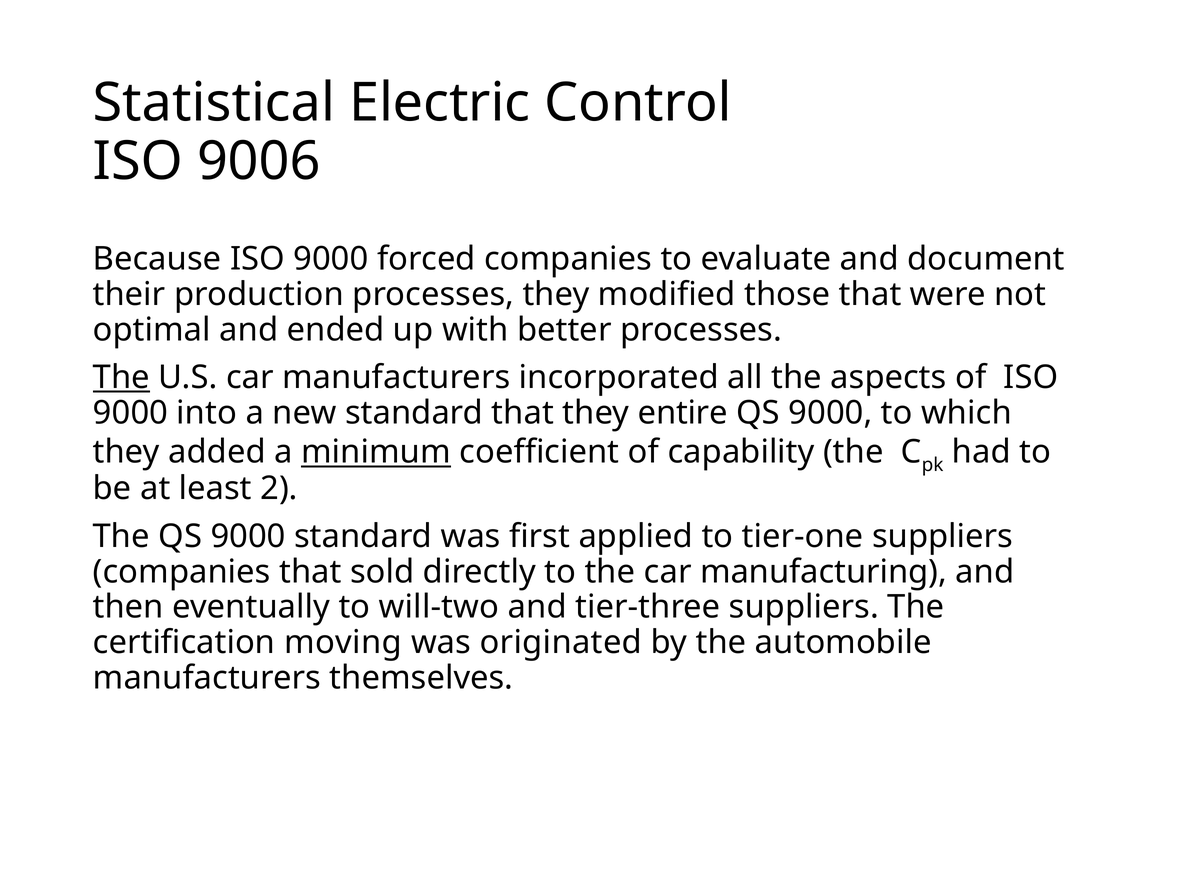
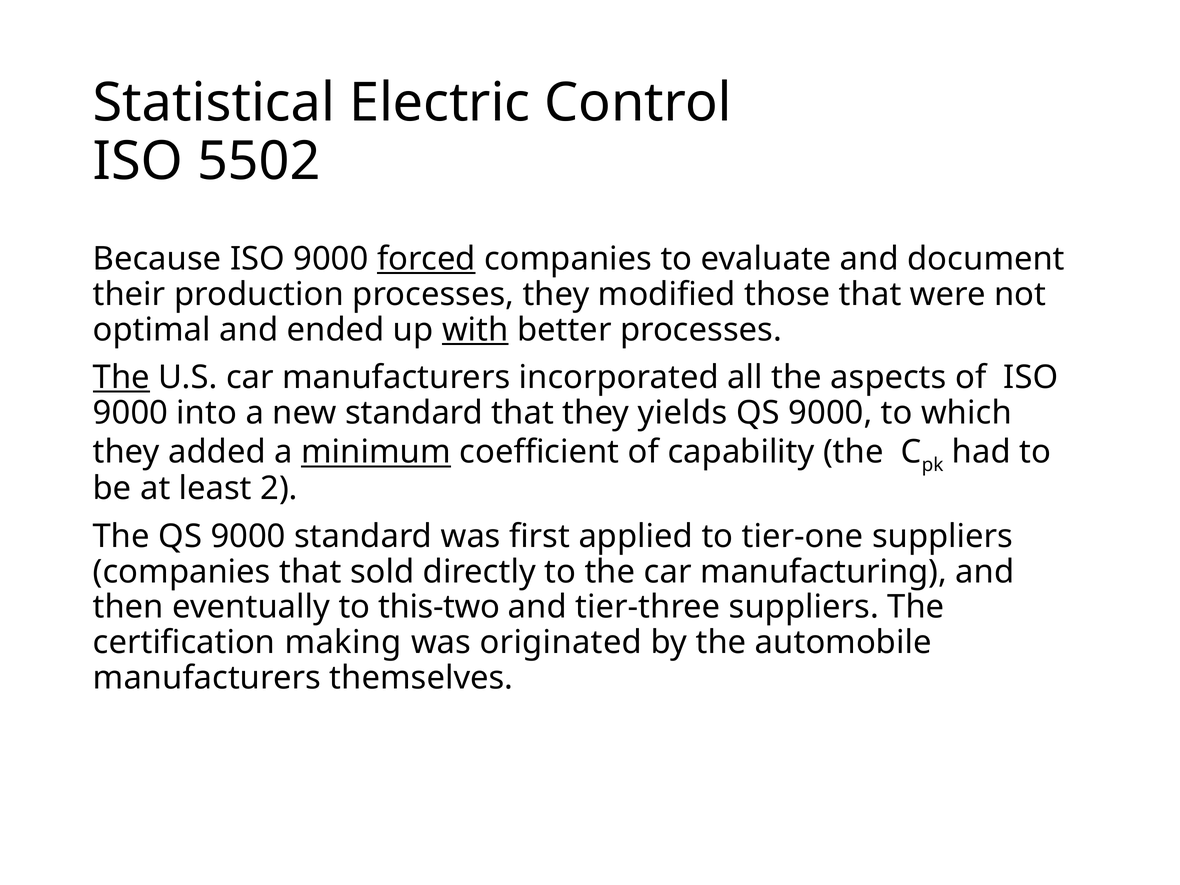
9006: 9006 -> 5502
forced underline: none -> present
with underline: none -> present
entire: entire -> yields
will-two: will-two -> this-two
moving: moving -> making
